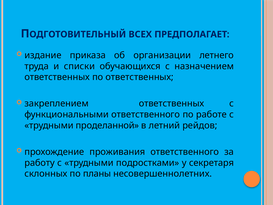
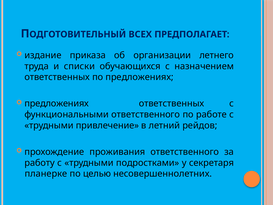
по ответственных: ответственных -> предложениях
закреплением at (57, 103): закреплением -> предложениях
проделанной: проделанной -> привлечение
склонных: склонных -> планерке
планы: планы -> целью
